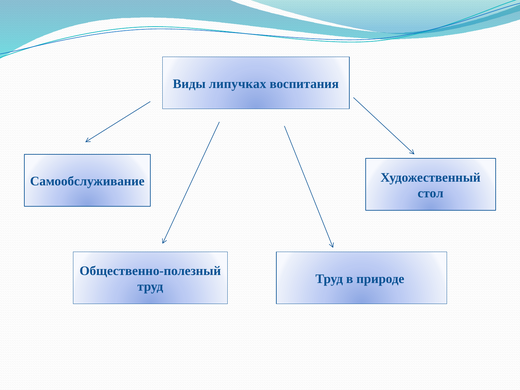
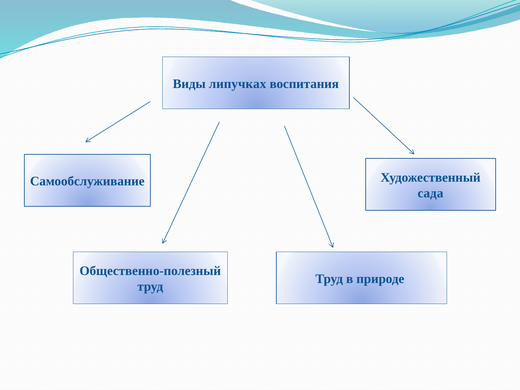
стол: стол -> сада
